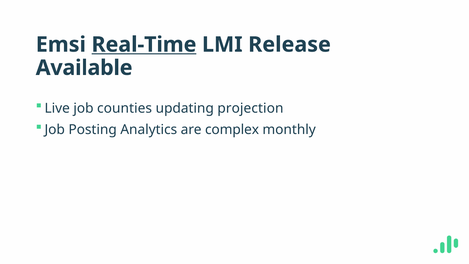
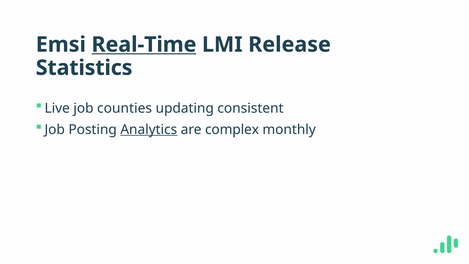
Available: Available -> Statistics
projection: projection -> consistent
Analytics underline: none -> present
